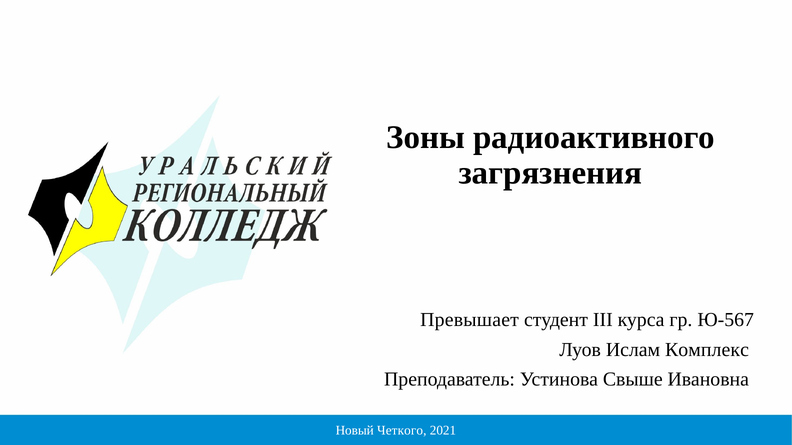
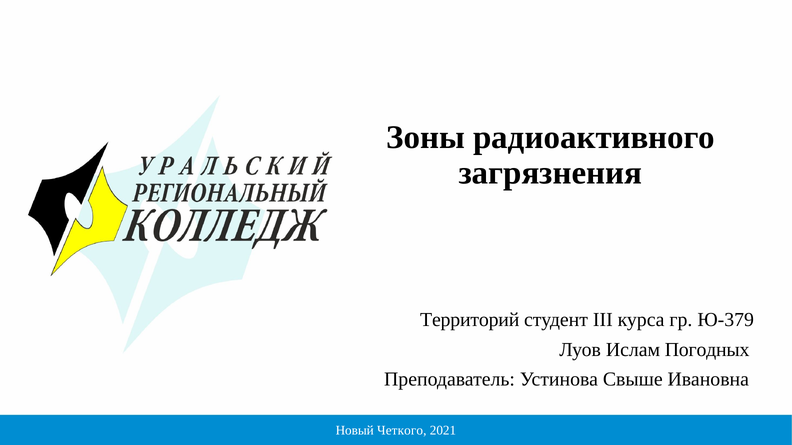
Превышает: Превышает -> Территорий
Ю-567: Ю-567 -> Ю-379
Комплекс: Комплекс -> Погодных
